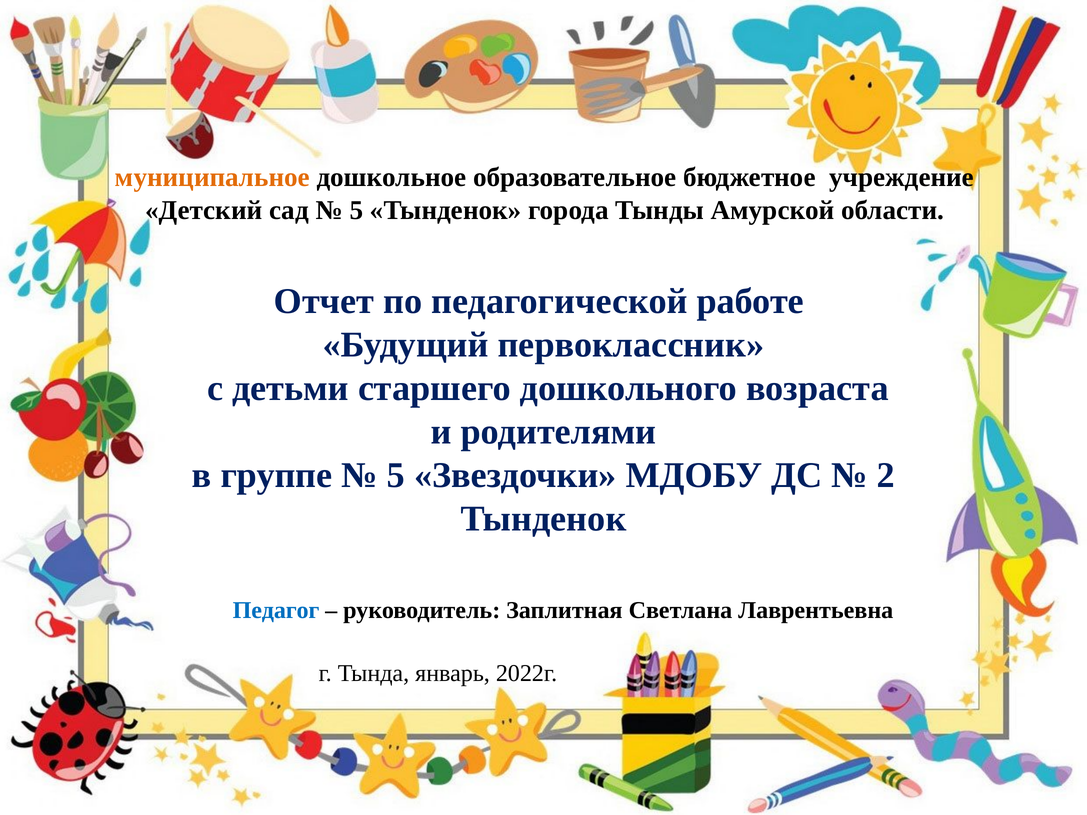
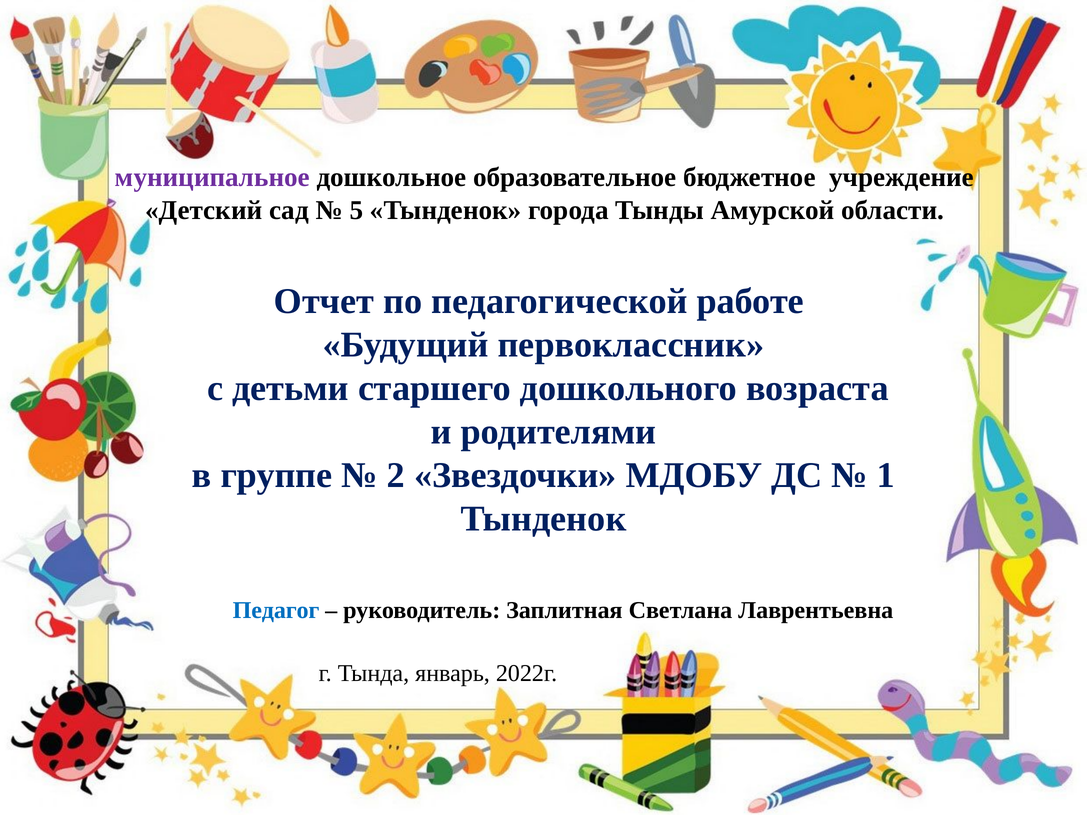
муниципальное colour: orange -> purple
5 at (396, 475): 5 -> 2
2: 2 -> 1
